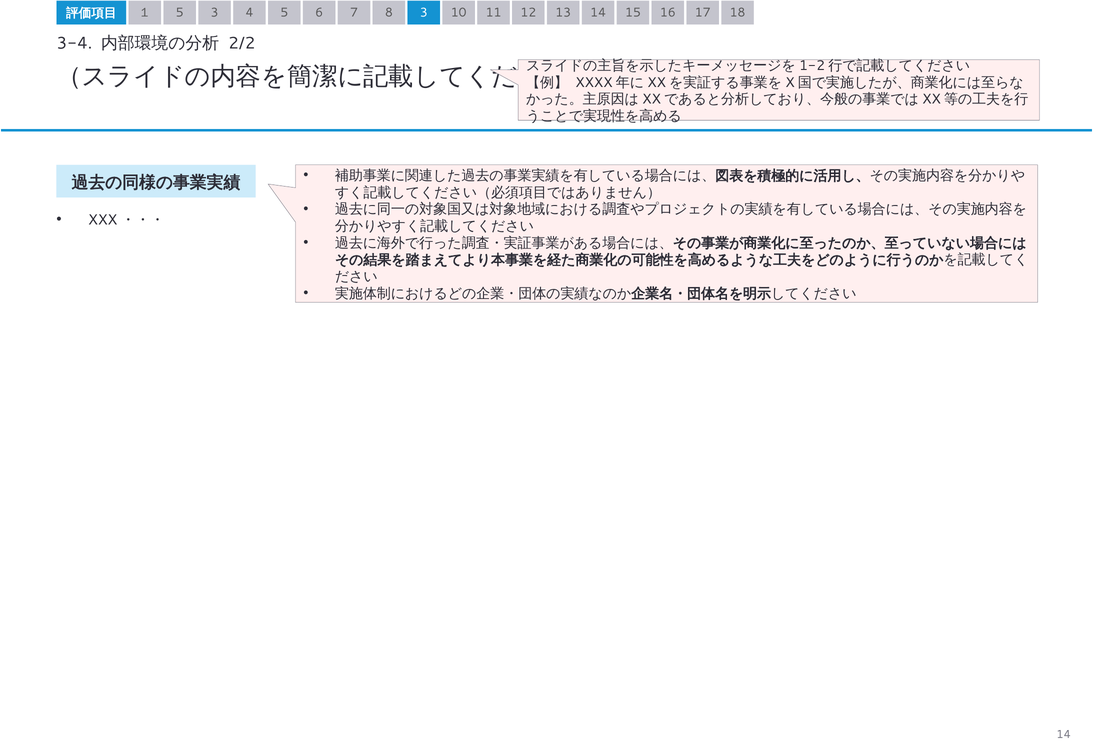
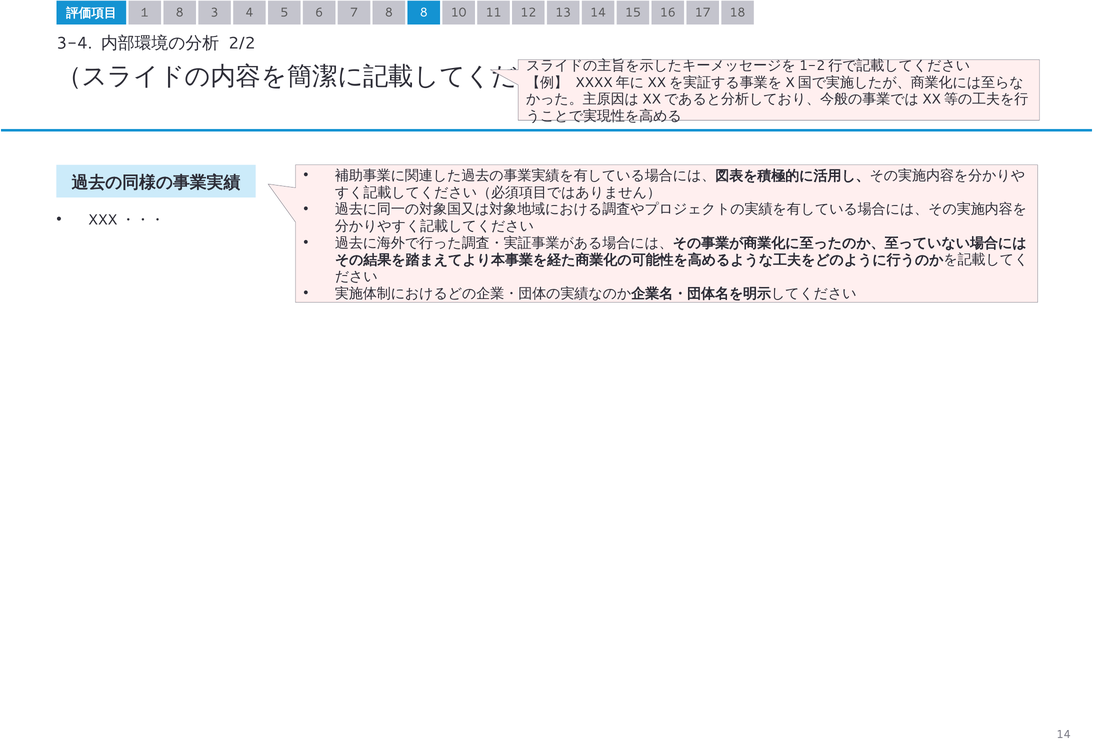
１ 5: 5 -> 8
8 3: 3 -> 8
